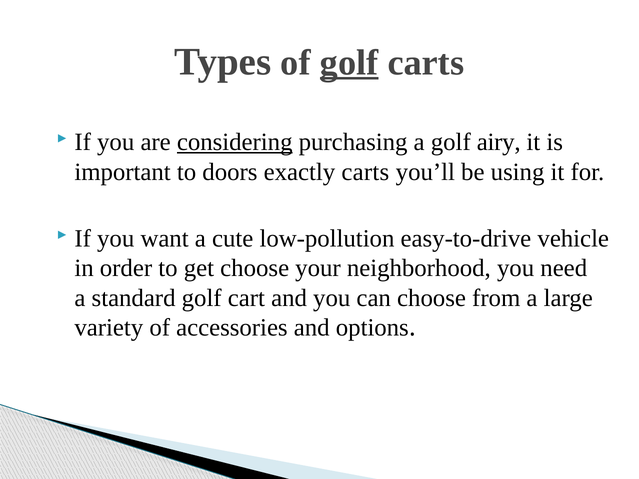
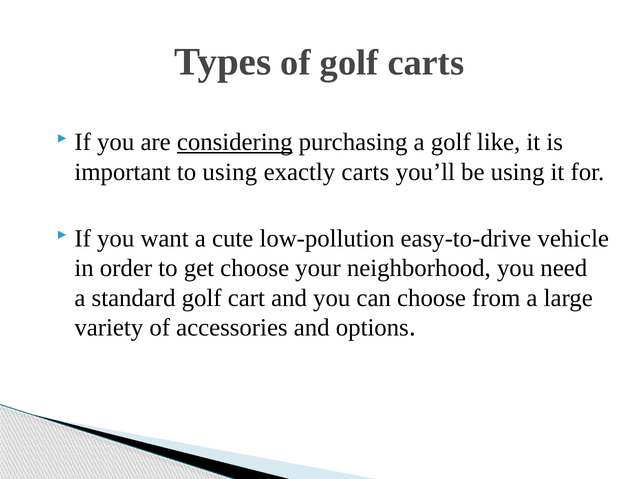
golf at (349, 63) underline: present -> none
airy: airy -> like
to doors: doors -> using
